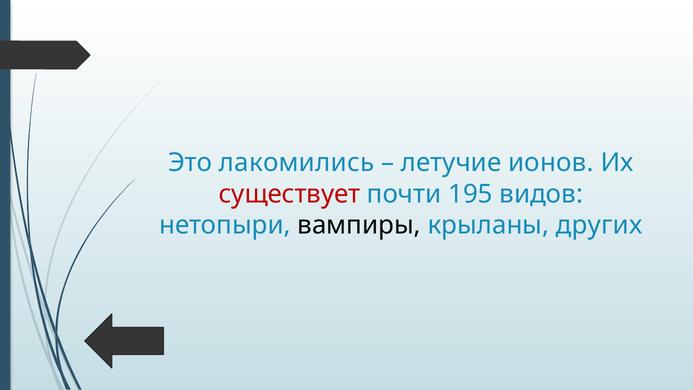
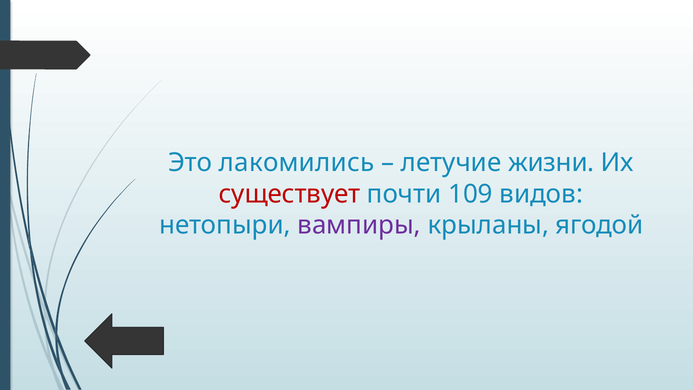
ионов: ионов -> жизни
195: 195 -> 109
вампиры colour: black -> purple
других: других -> ягодой
